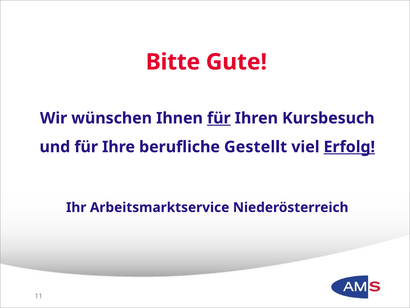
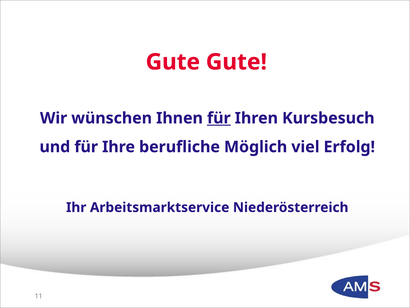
Bitte at (173, 62): Bitte -> Gute
Gestellt: Gestellt -> Möglich
Erfolg underline: present -> none
